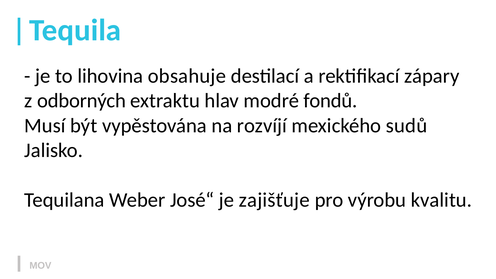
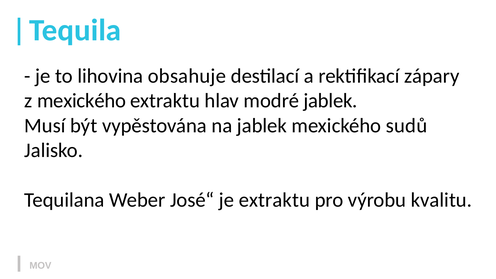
z odborných: odborných -> mexického
modré fondů: fondů -> jablek
na rozvíjí: rozvíjí -> jablek
je zajišťuje: zajišťuje -> extraktu
